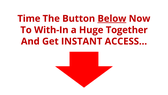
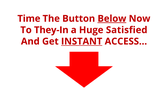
With-In: With-In -> They-In
Together: Together -> Satisfied
INSTANT underline: none -> present
